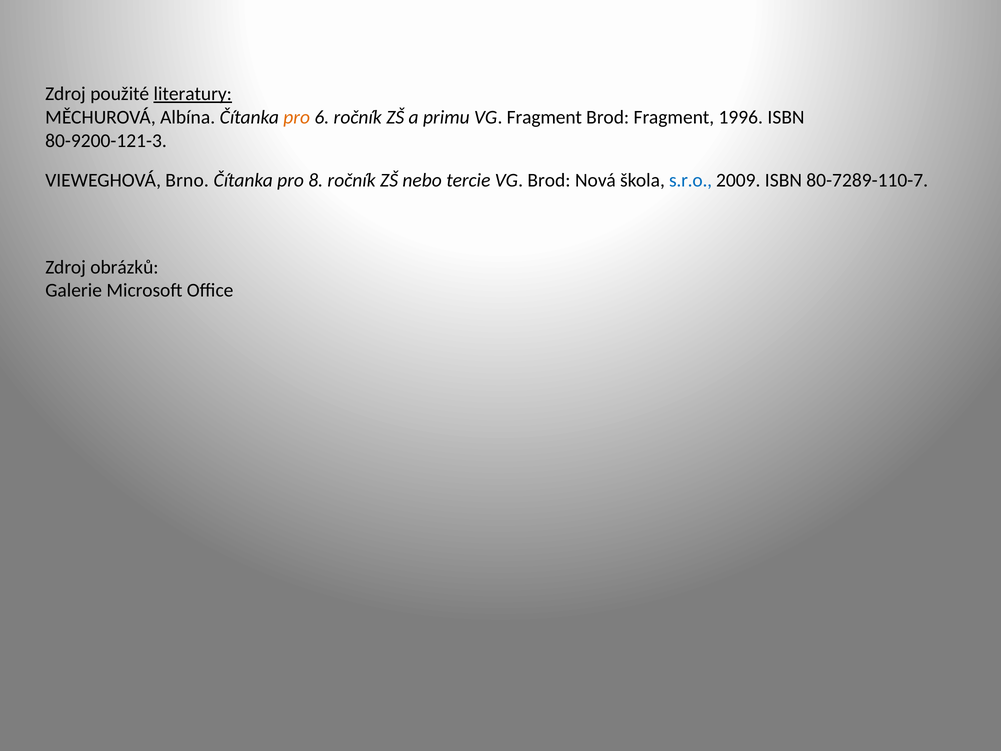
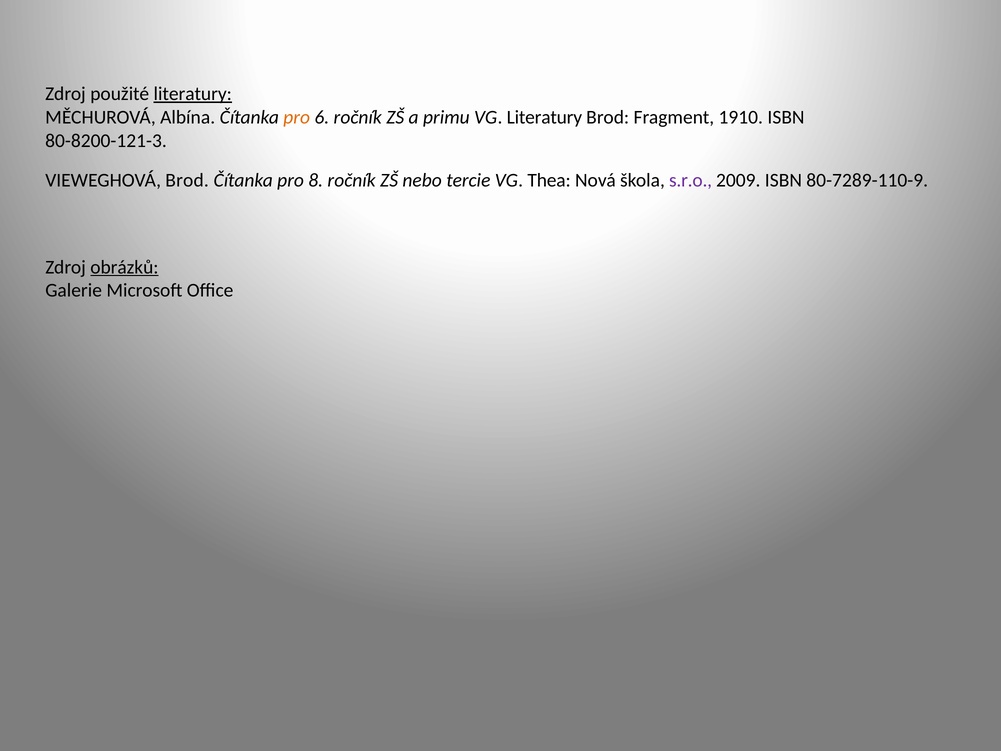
VG Fragment: Fragment -> Literatury
1996: 1996 -> 1910
80-9200-121-3: 80-9200-121-3 -> 80-8200-121-3
VIEWEGHOVÁ Brno: Brno -> Brod
VG Brod: Brod -> Thea
s.r.o colour: blue -> purple
80-7289-110-7: 80-7289-110-7 -> 80-7289-110-9
obrázků underline: none -> present
